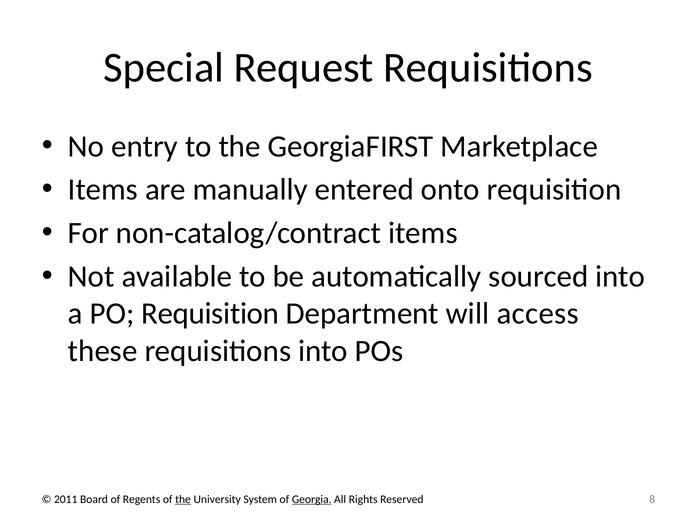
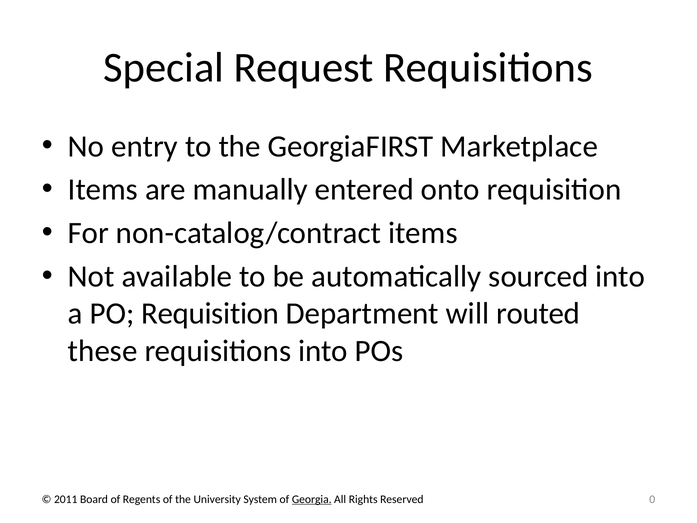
access: access -> routed
the at (183, 499) underline: present -> none
8: 8 -> 0
